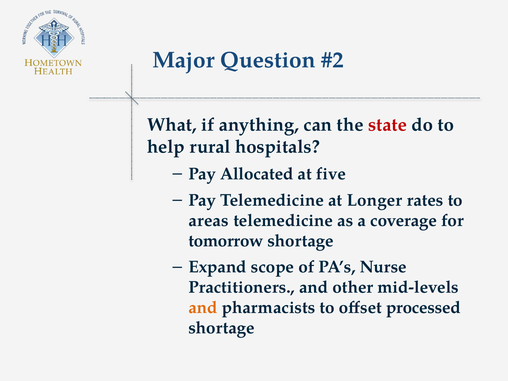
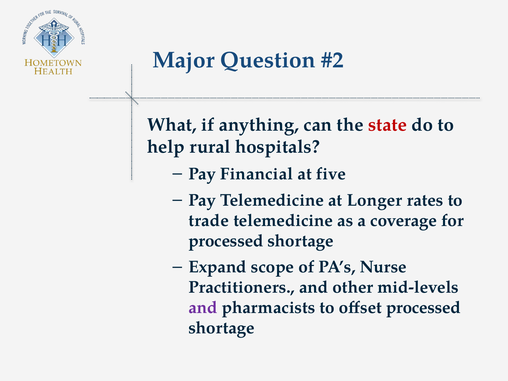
Allocated: Allocated -> Financial
areas: areas -> trade
tomorrow at (226, 241): tomorrow -> processed
and at (203, 308) colour: orange -> purple
